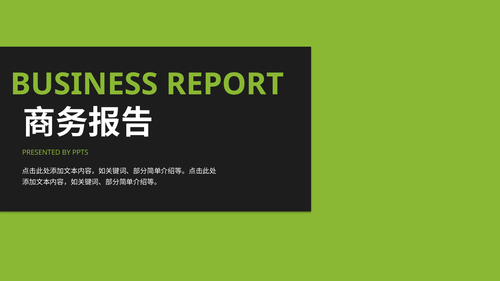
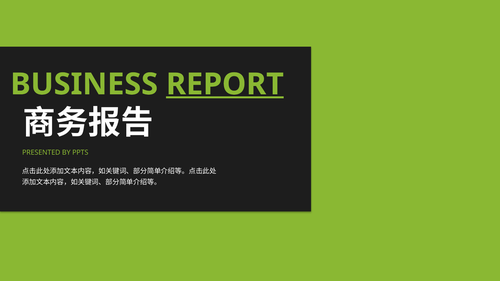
REPORT underline: none -> present
